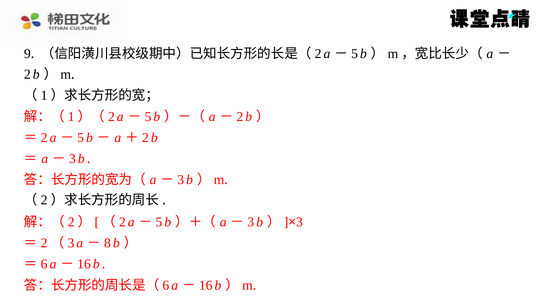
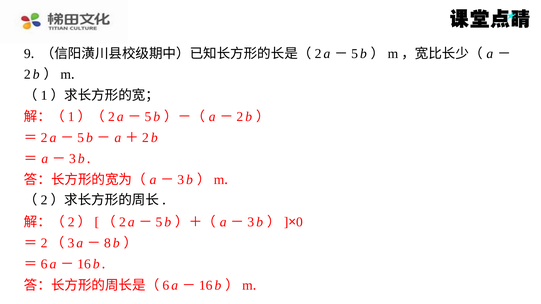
3: 3 -> 0
